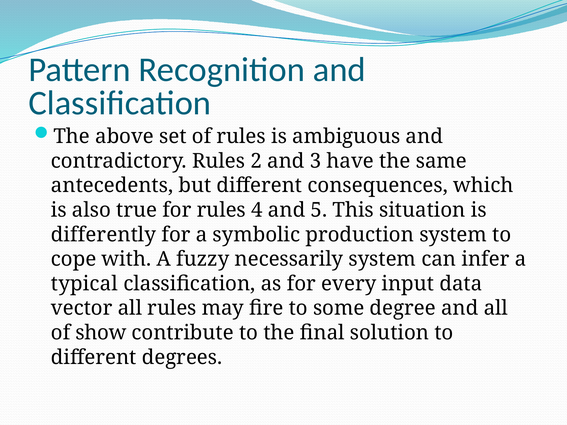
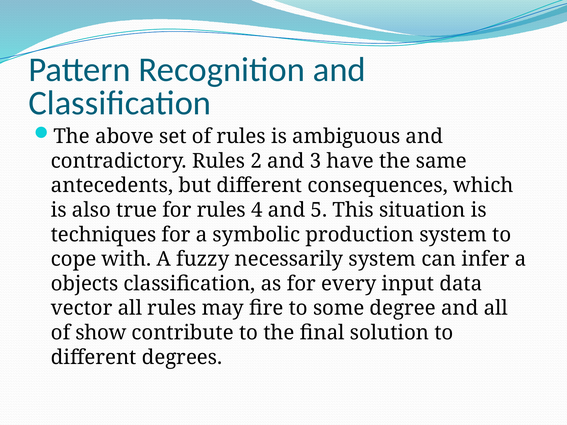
differently: differently -> techniques
typical: typical -> objects
